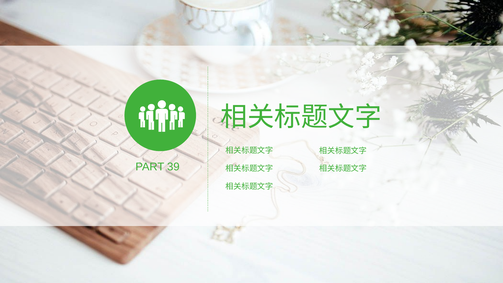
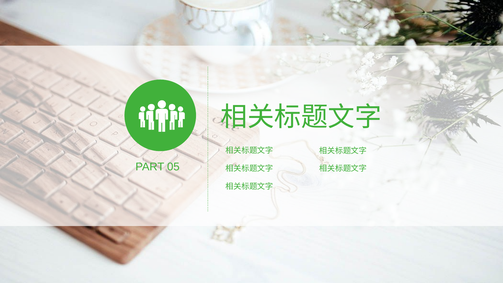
39: 39 -> 05
